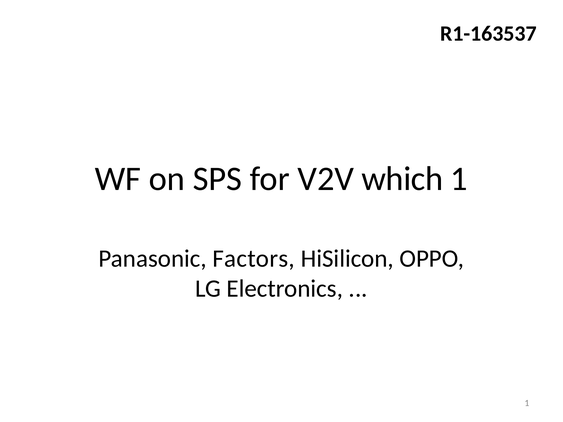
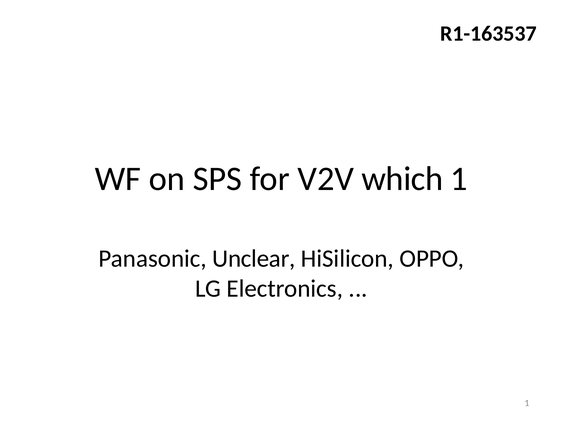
Factors: Factors -> Unclear
